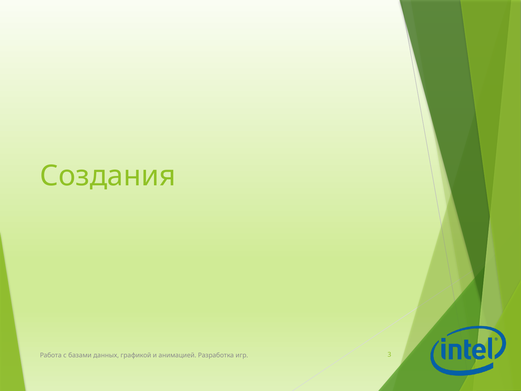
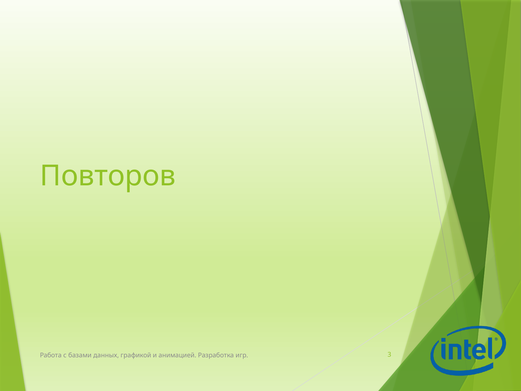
Создания: Создания -> Повторов
